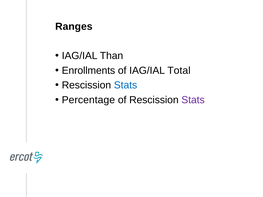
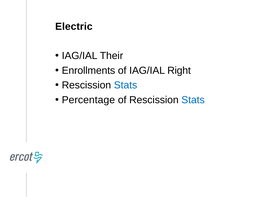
Ranges: Ranges -> Electric
Than: Than -> Their
Total: Total -> Right
Stats at (193, 100) colour: purple -> blue
